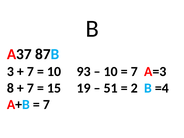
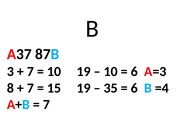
10 93: 93 -> 19
7 at (134, 71): 7 -> 6
51: 51 -> 35
2 at (134, 88): 2 -> 6
